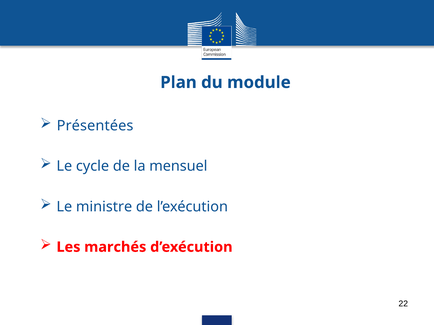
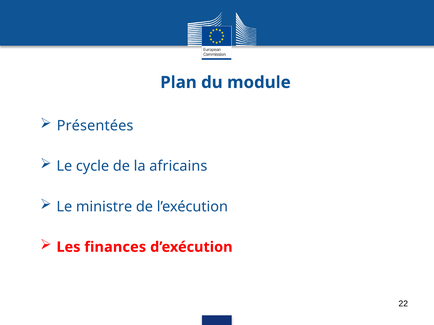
mensuel: mensuel -> africains
marchés: marchés -> finances
